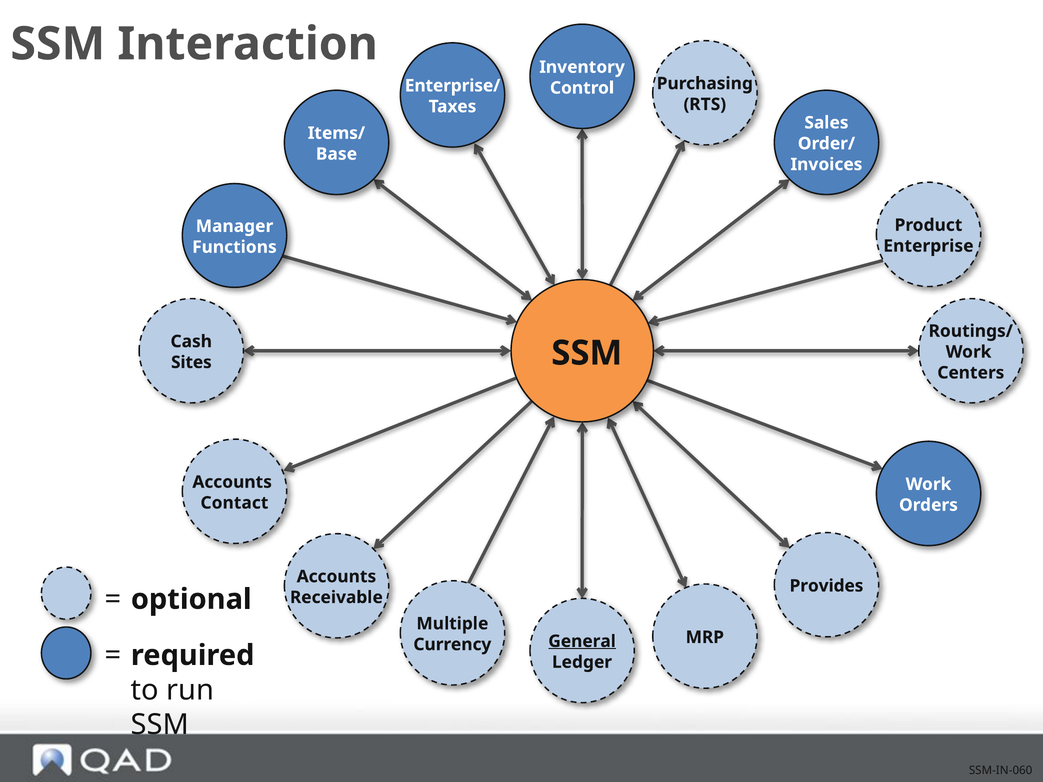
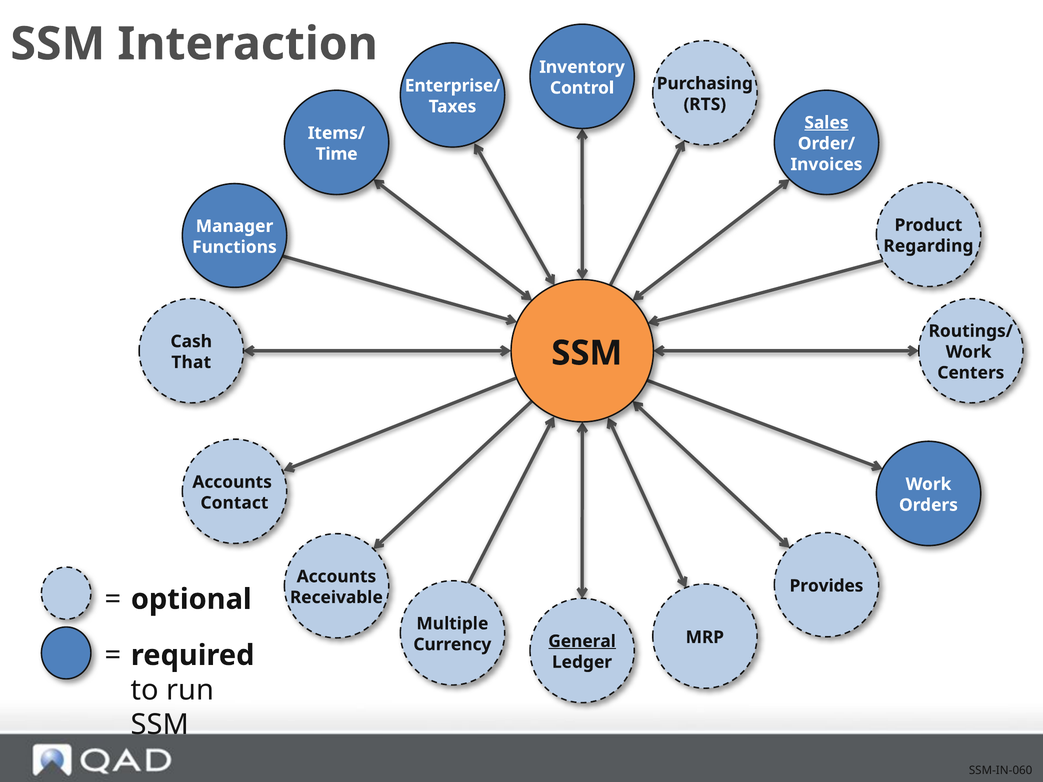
Sales underline: none -> present
Base: Base -> Time
Enterprise: Enterprise -> Regarding
Sites: Sites -> That
